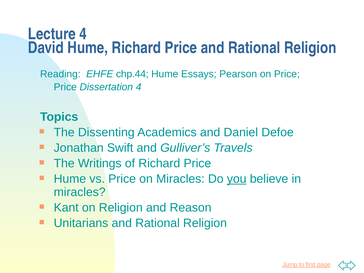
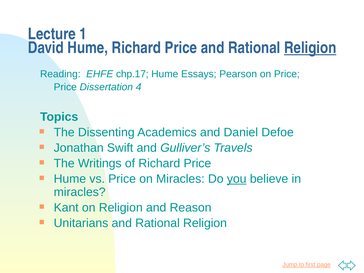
Lecture 4: 4 -> 1
Religion at (310, 48) underline: none -> present
chp.44: chp.44 -> chp.17
